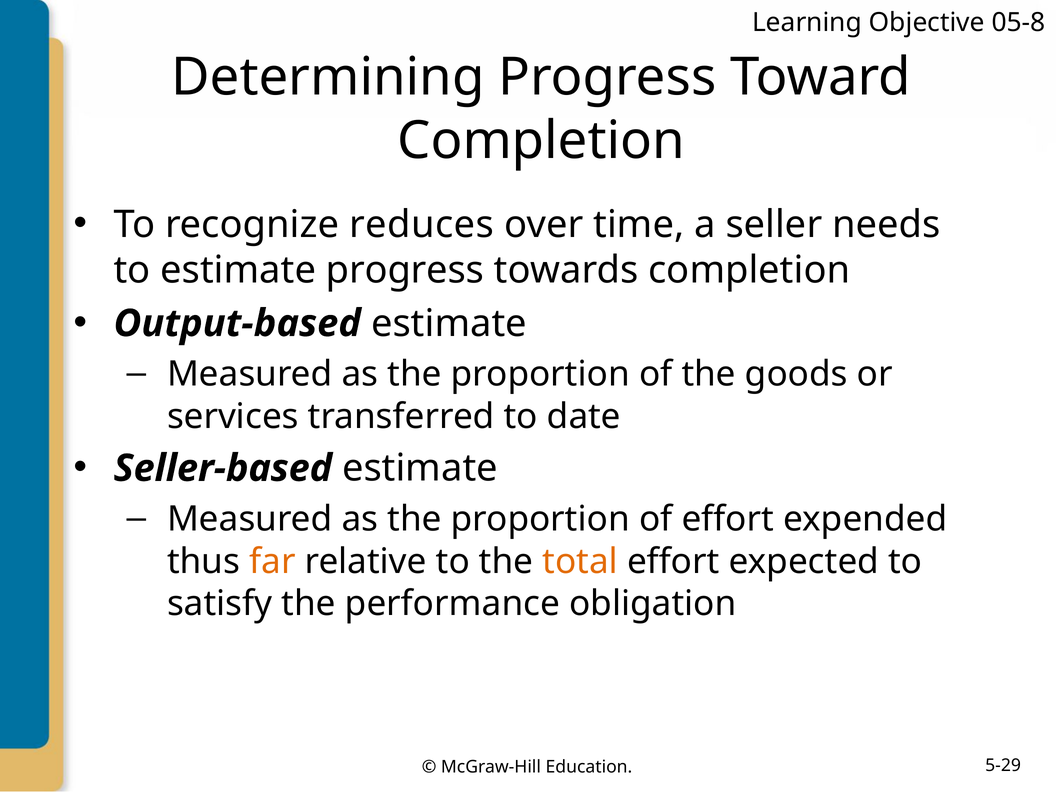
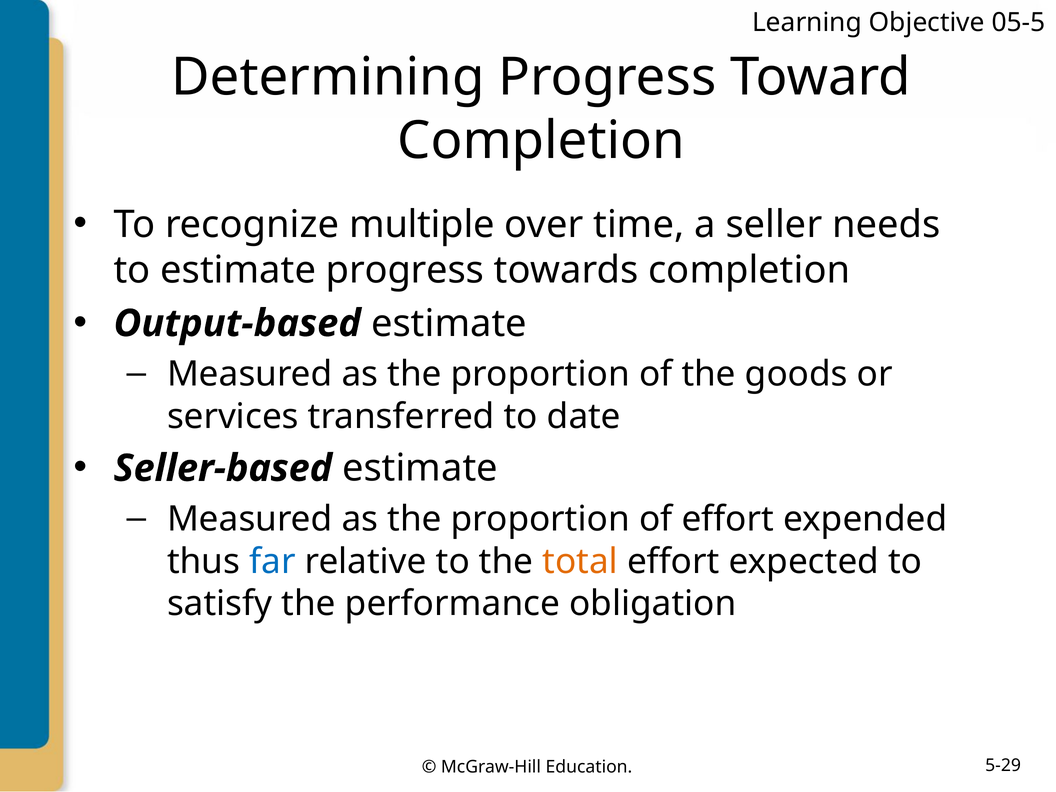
05-8: 05-8 -> 05-5
reduces: reduces -> multiple
far colour: orange -> blue
